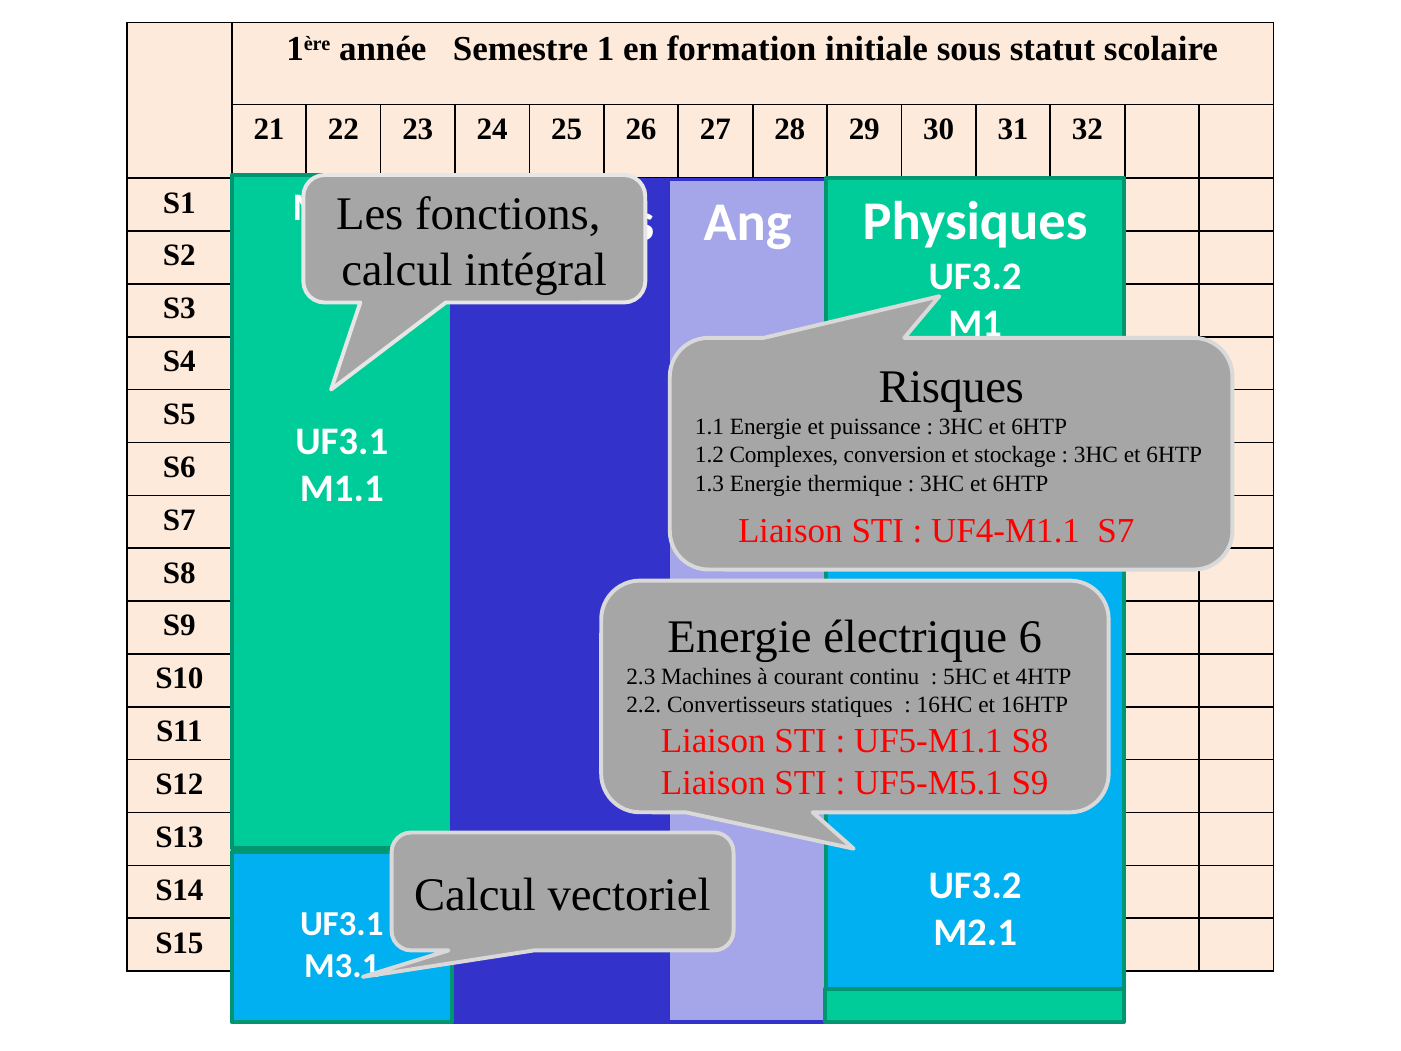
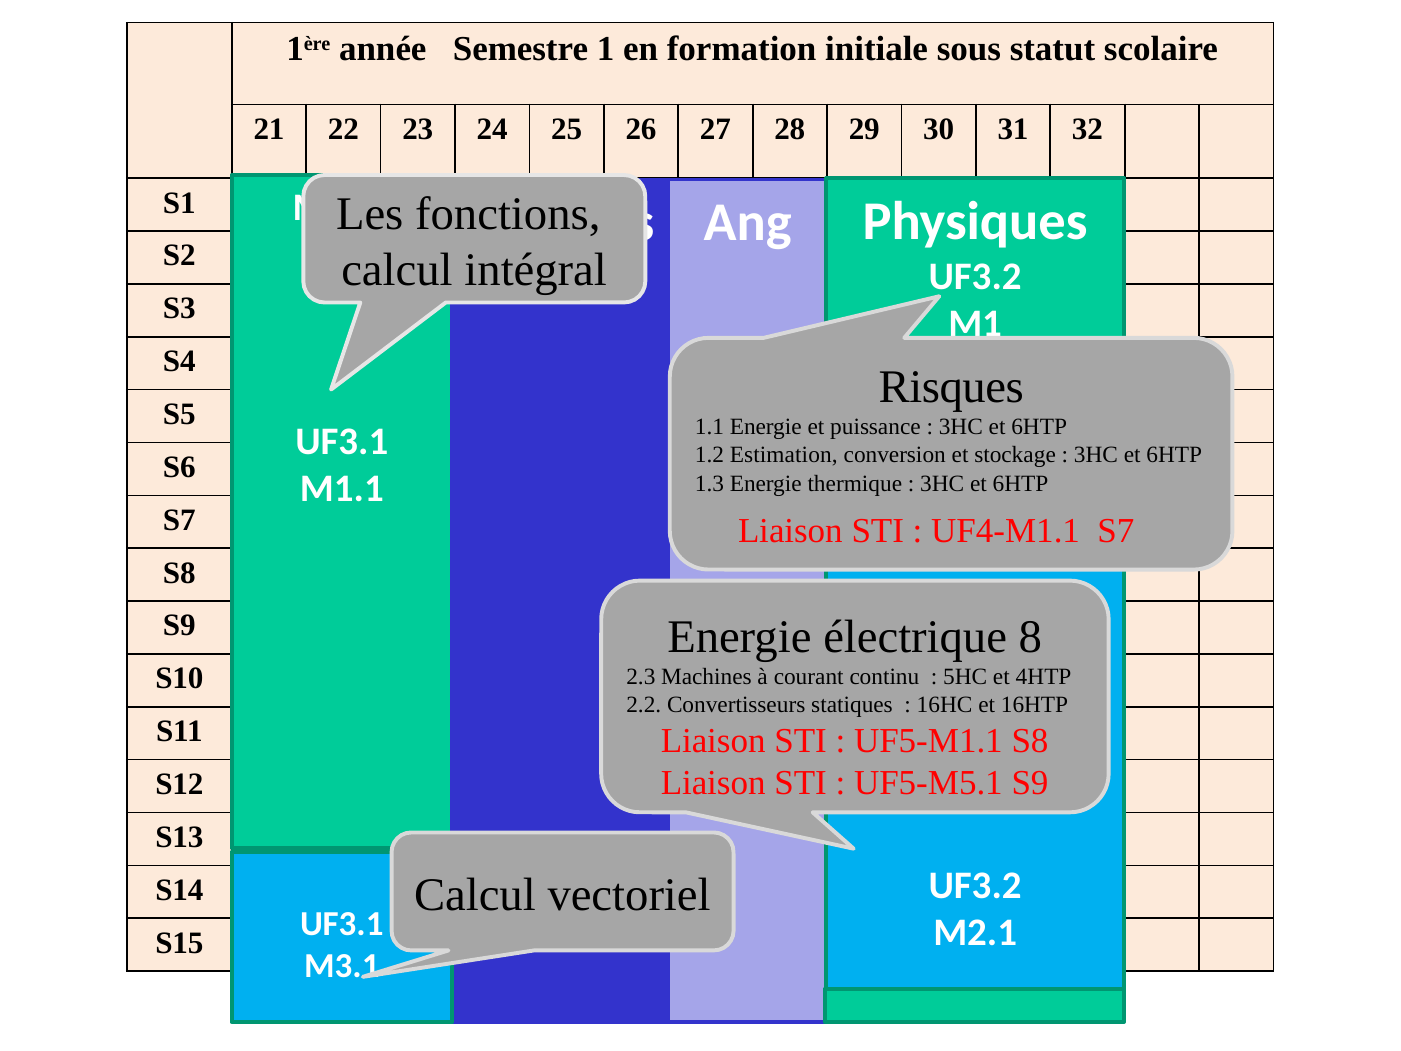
Complexes: Complexes -> Estimation
6: 6 -> 8
